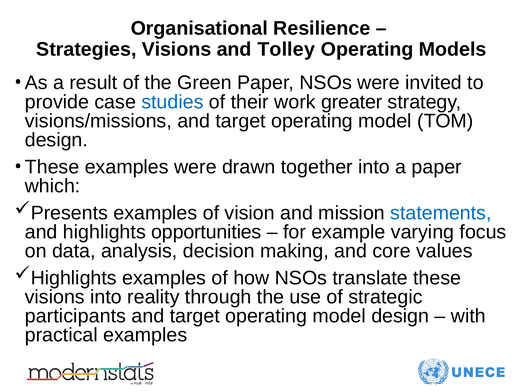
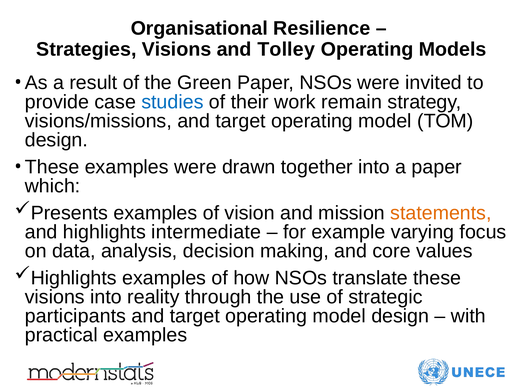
greater: greater -> remain
statements colour: blue -> orange
opportunities: opportunities -> intermediate
